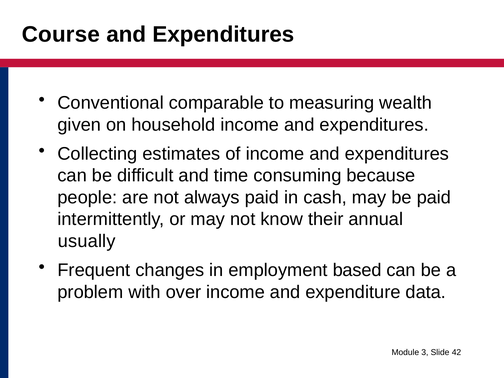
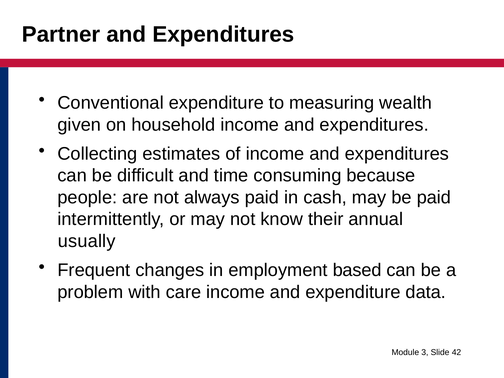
Course: Course -> Partner
Conventional comparable: comparable -> expenditure
over: over -> care
